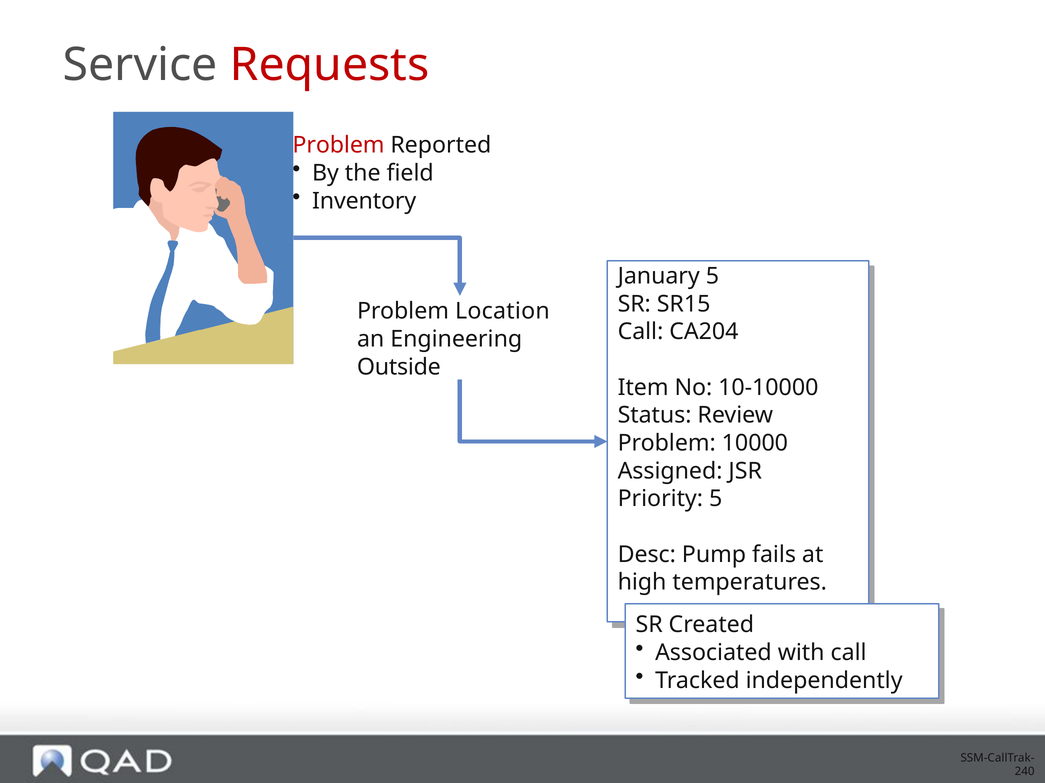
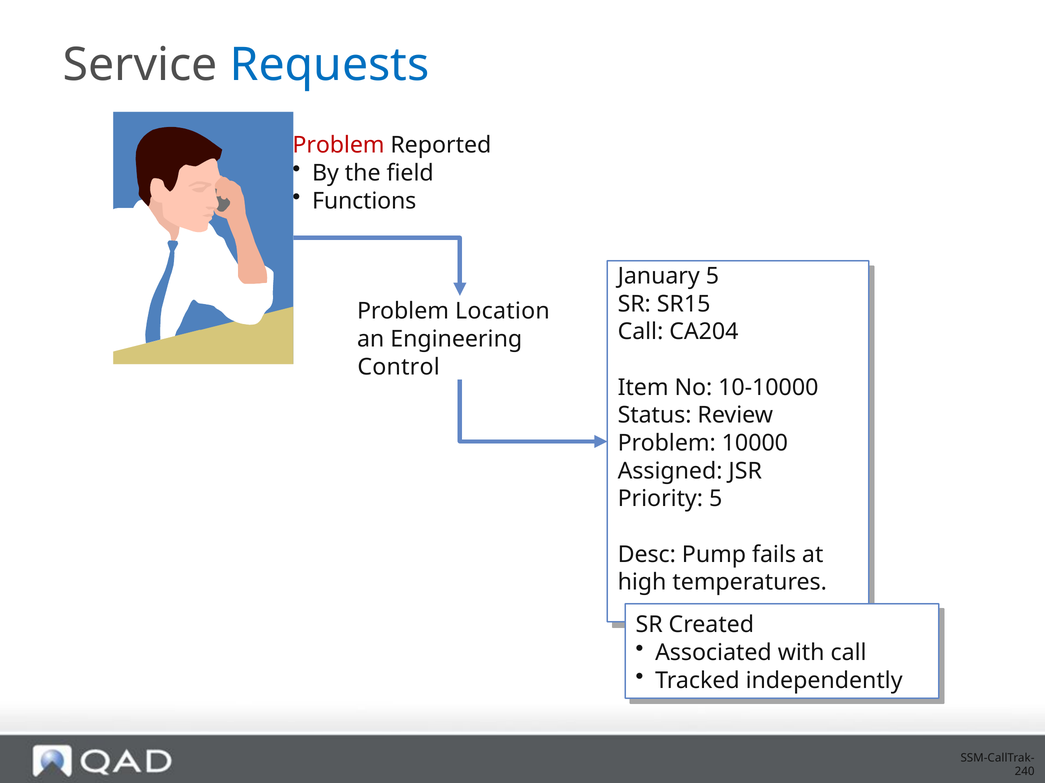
Requests colour: red -> blue
Inventory: Inventory -> Functions
Outside: Outside -> Control
